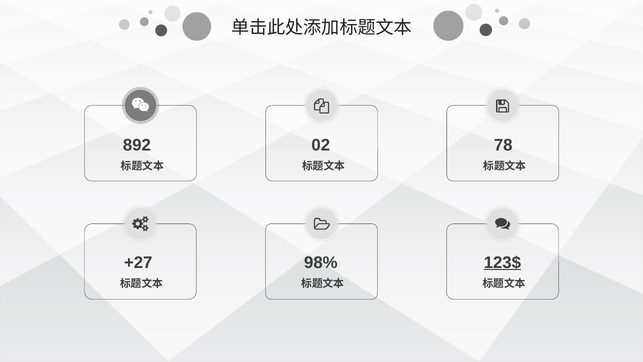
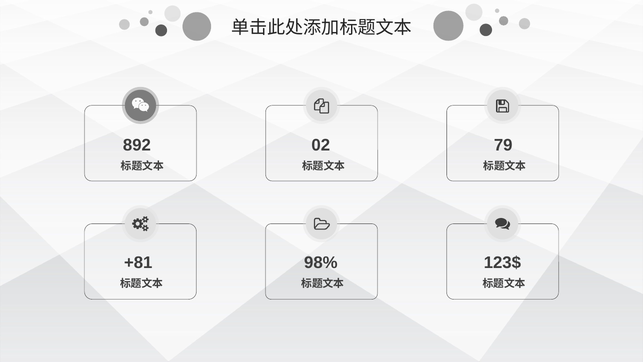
78: 78 -> 79
+27: +27 -> +81
123$ underline: present -> none
